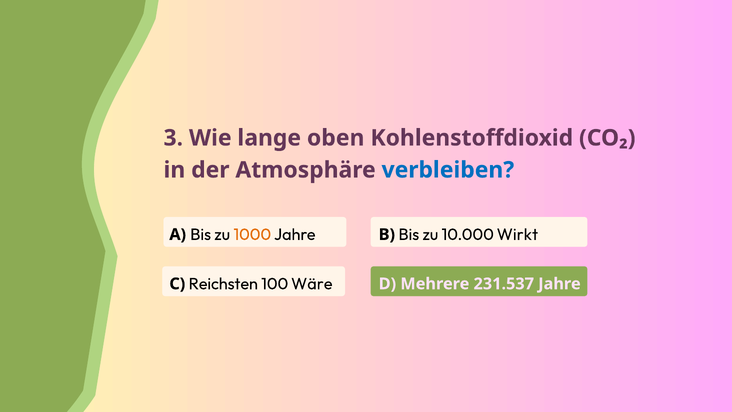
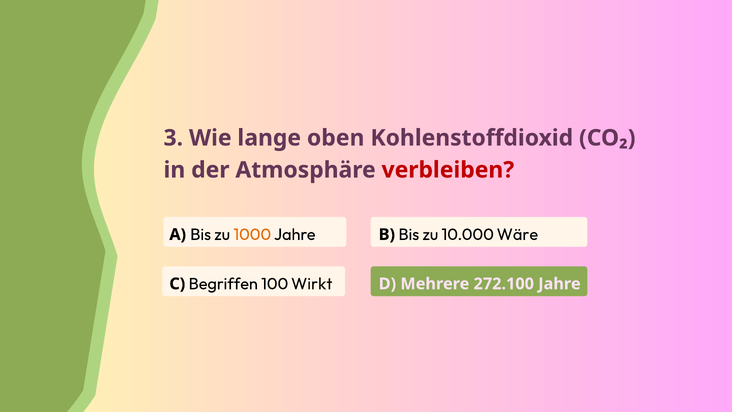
verbleiben colour: blue -> red
Wirkt: Wirkt -> Wäre
Reichsten: Reichsten -> Begriffen
Wäre: Wäre -> Wirkt
231.537: 231.537 -> 272.100
